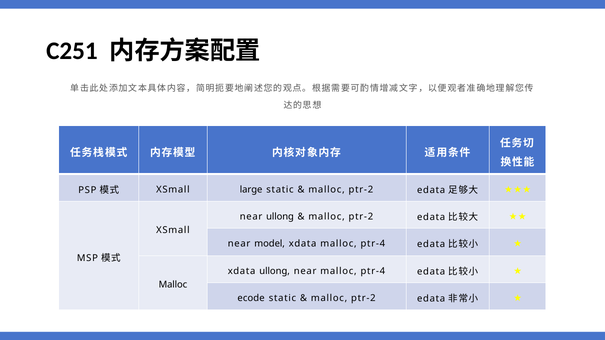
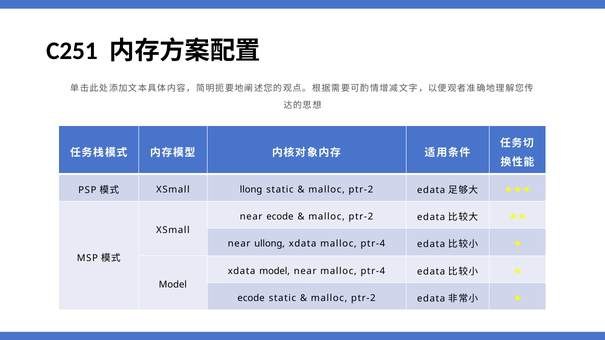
large: large -> llong
near ullong: ullong -> ecode
model: model -> ullong
xdata ullong: ullong -> model
Malloc at (173, 285): Malloc -> Model
